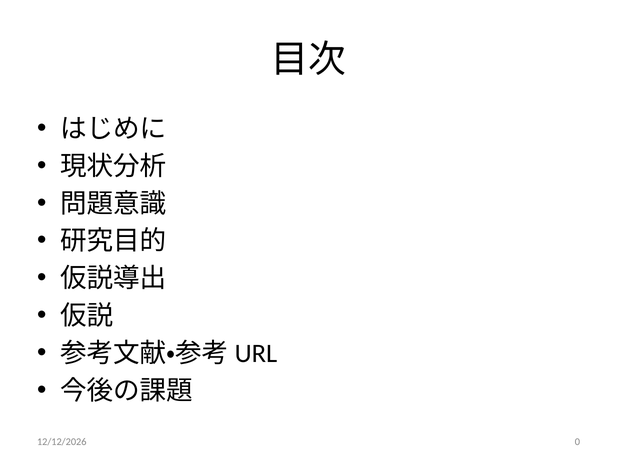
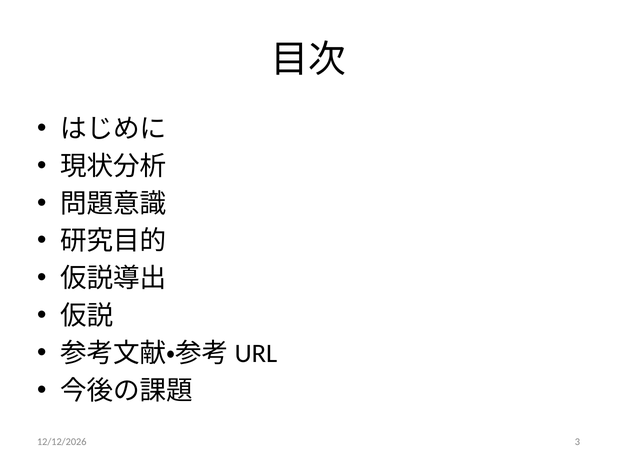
0: 0 -> 3
